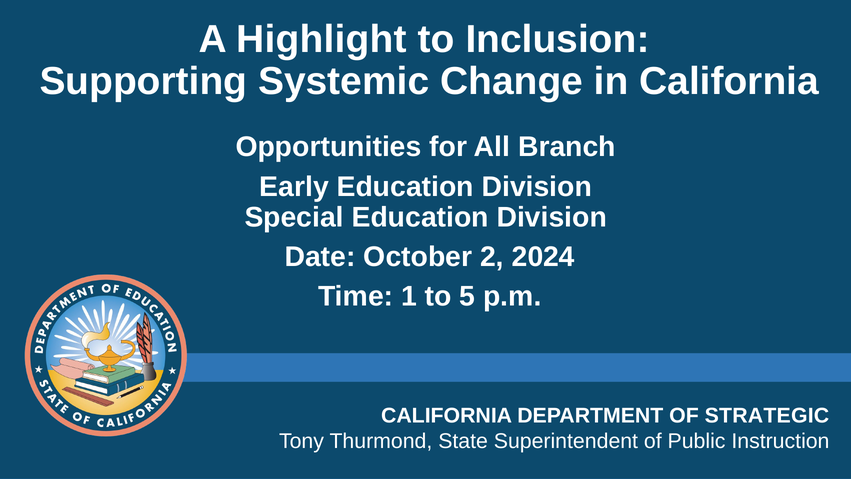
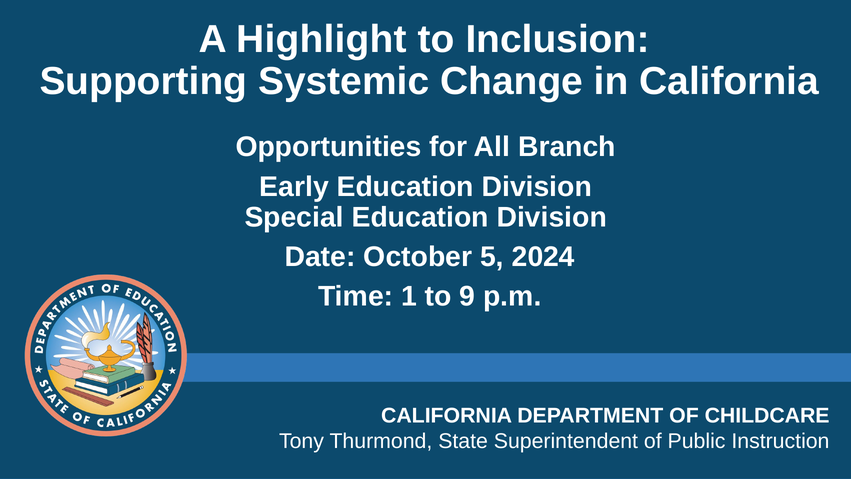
2: 2 -> 5
5: 5 -> 9
STRATEGIC: STRATEGIC -> CHILDCARE
